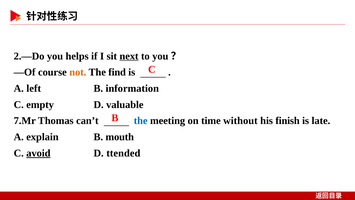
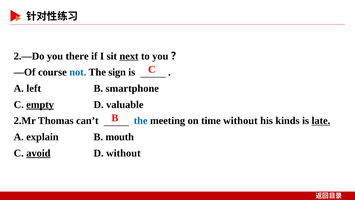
helps: helps -> there
not colour: orange -> blue
find: find -> sign
information: information -> smartphone
empty underline: none -> present
7.Mr: 7.Mr -> 2.Mr
finish: finish -> kinds
late underline: none -> present
D ttended: ttended -> without
